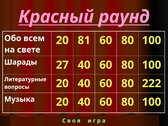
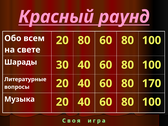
20 81: 81 -> 80
27: 27 -> 30
222: 222 -> 170
